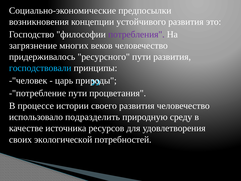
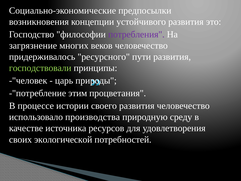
господствовали colour: light blue -> light green
-"потребление пути: пути -> этим
подразделить: подразделить -> производства
